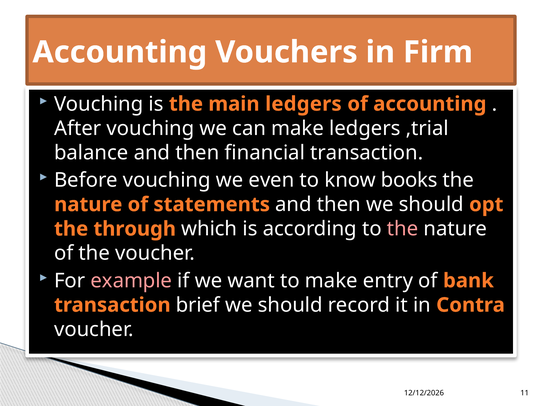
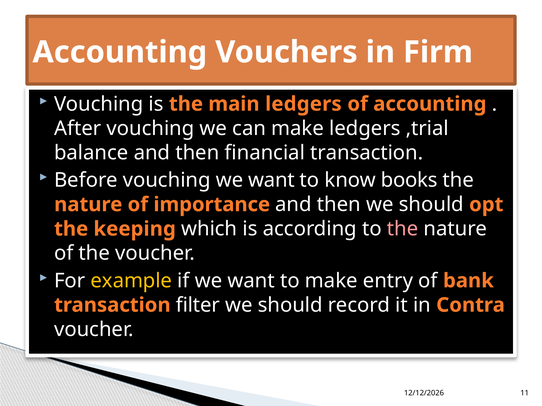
vouching we even: even -> want
statements: statements -> importance
through: through -> keeping
example colour: pink -> yellow
brief: brief -> filter
